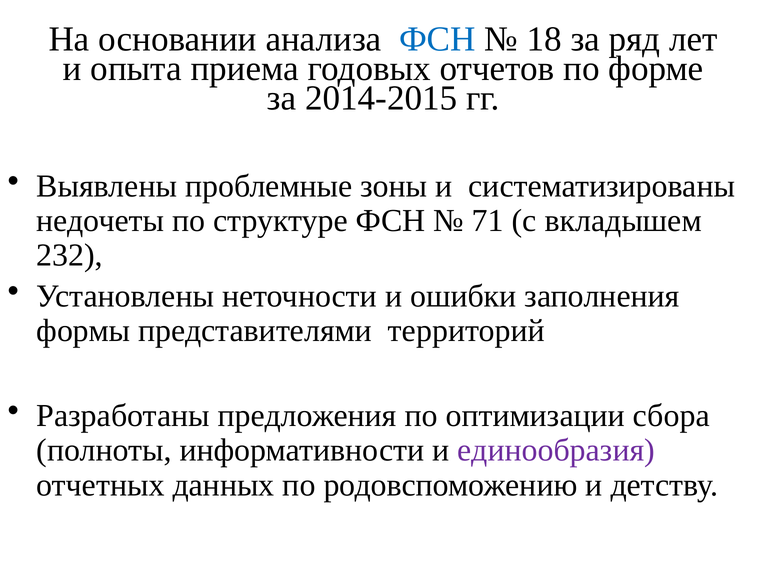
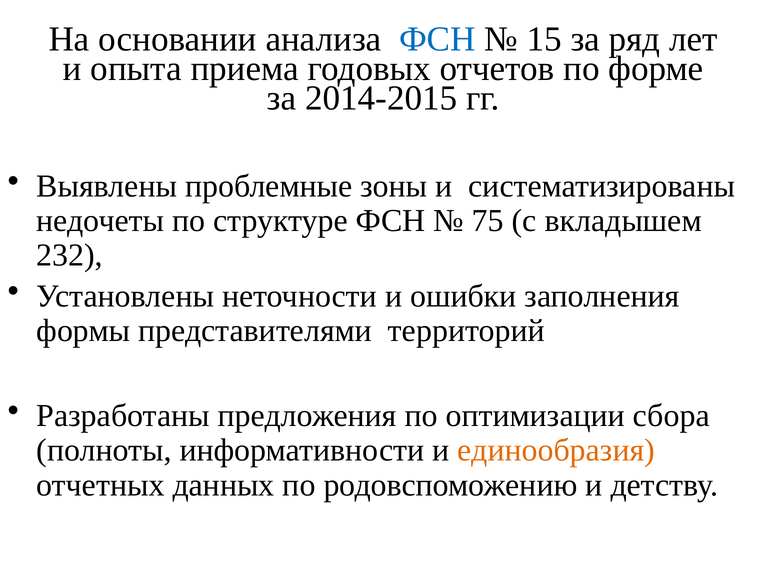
18: 18 -> 15
71: 71 -> 75
единообразия colour: purple -> orange
